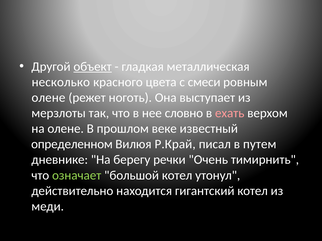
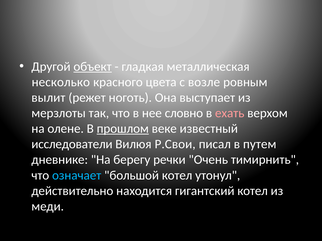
смеси: смеси -> возле
олене at (48, 98): олене -> вылит
прошлом underline: none -> present
определенном: определенном -> исследователи
Р.Край: Р.Край -> Р.Свои
означает colour: light green -> light blue
